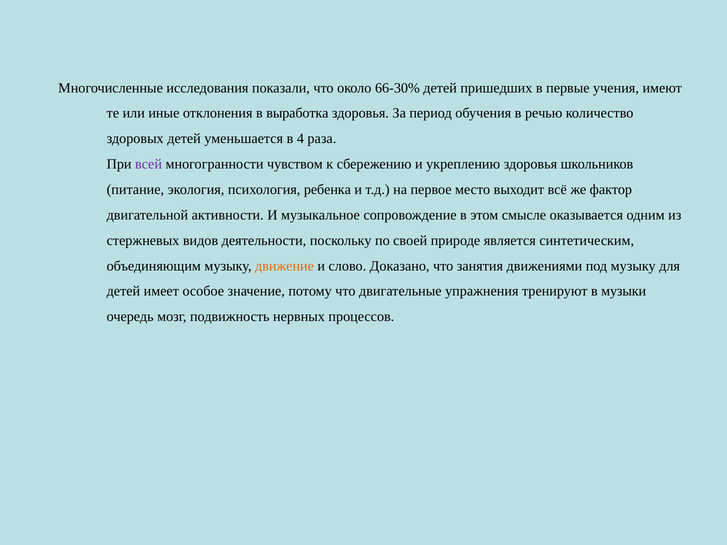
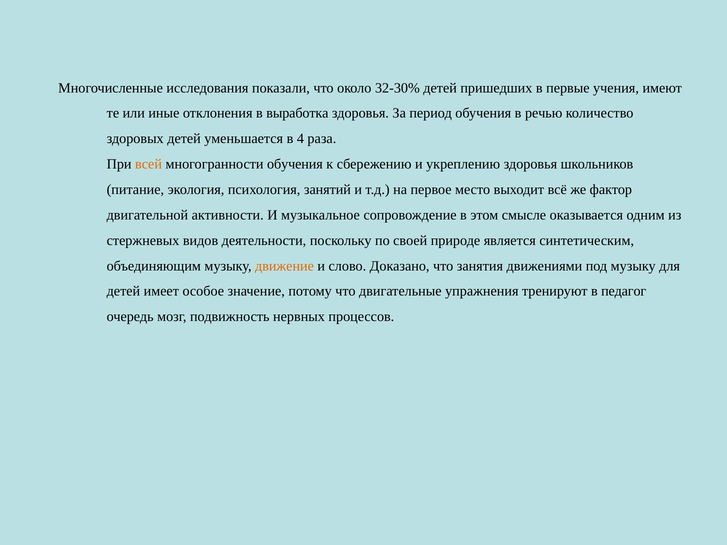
66-30%: 66-30% -> 32-30%
всей colour: purple -> orange
многогранности чувством: чувством -> обучения
ребенка: ребенка -> занятий
музыки: музыки -> педагог
